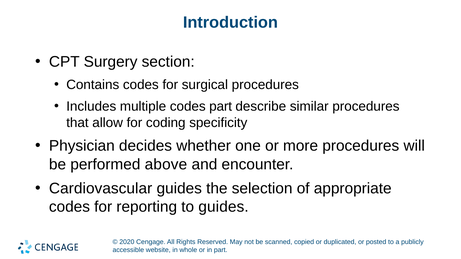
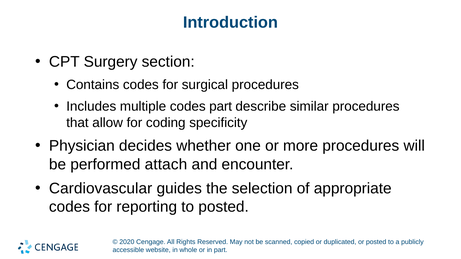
above: above -> attach
to guides: guides -> posted
